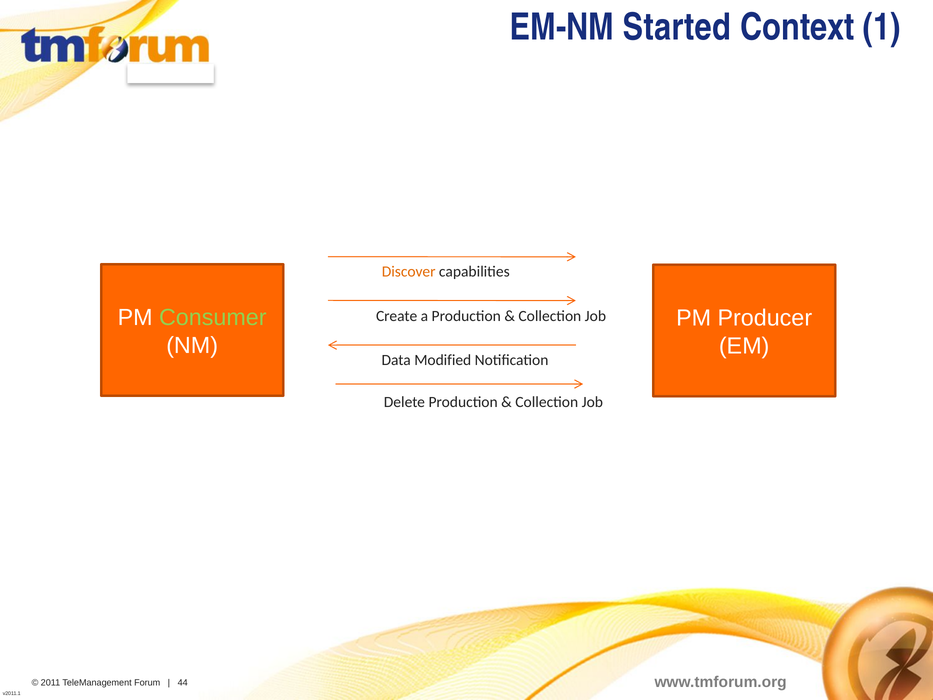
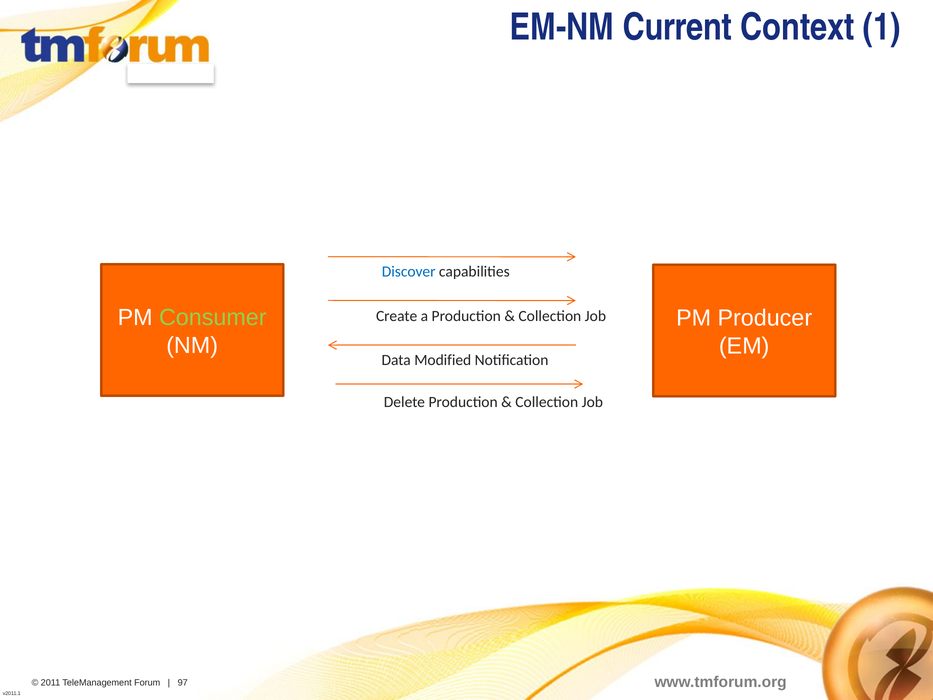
Started: Started -> Current
Discover colour: orange -> blue
44: 44 -> 97
